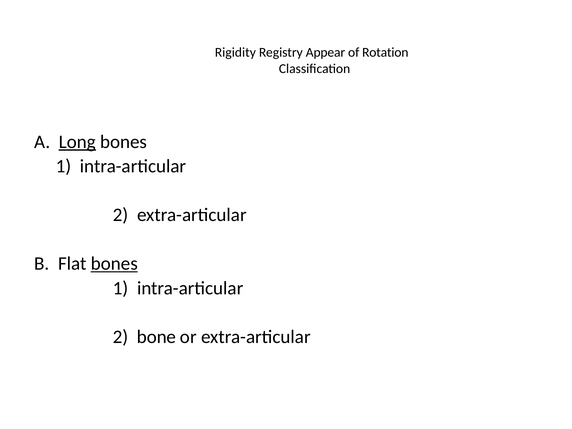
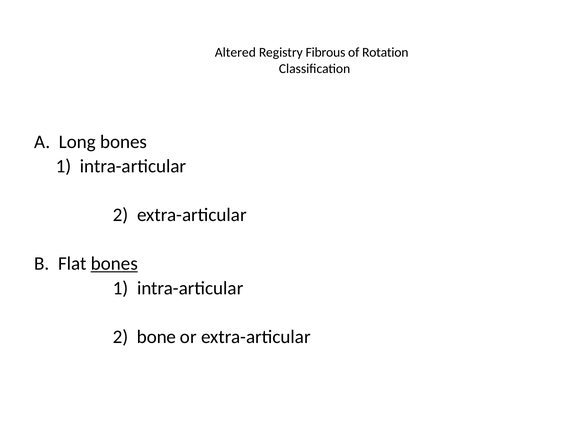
Rigidity: Rigidity -> Altered
Appear: Appear -> Fibrous
Long underline: present -> none
